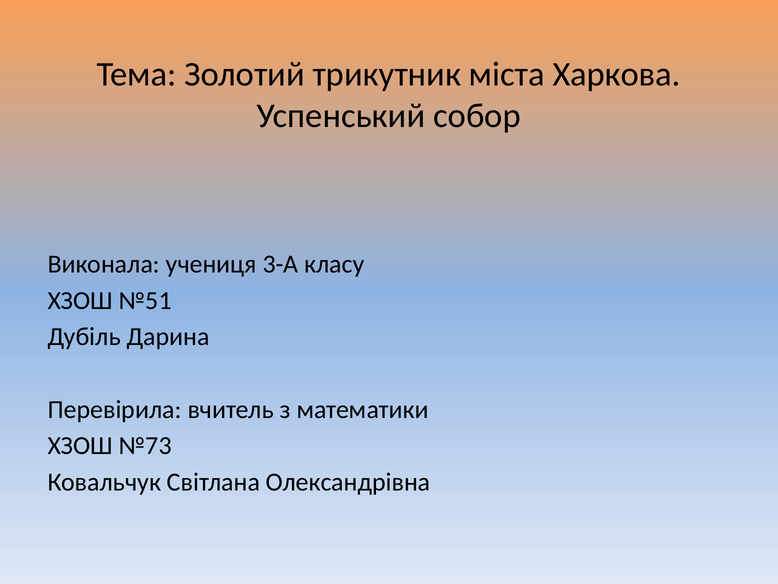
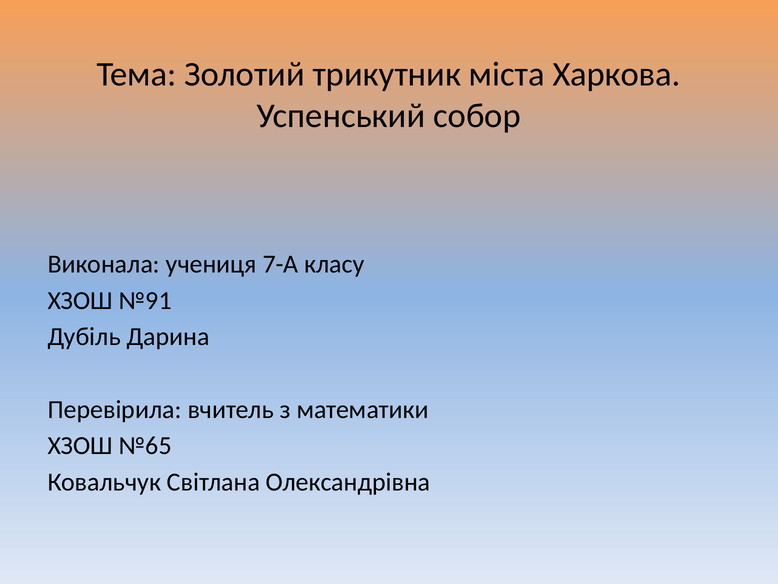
3-А: 3-А -> 7-А
№51: №51 -> №91
№73: №73 -> №65
